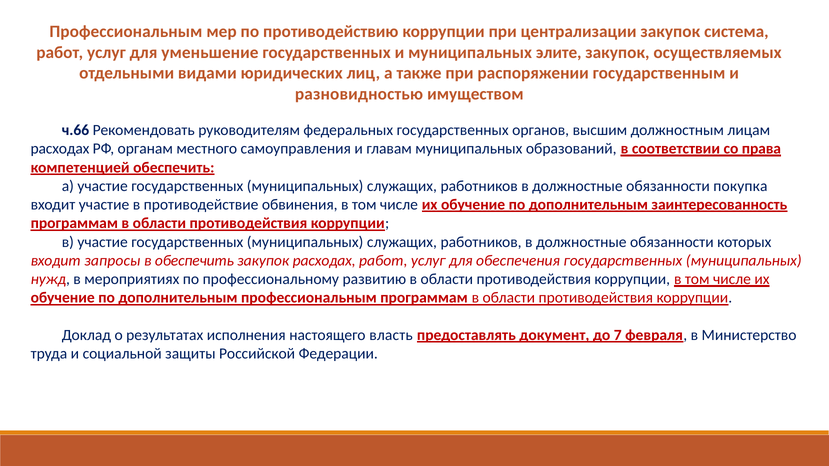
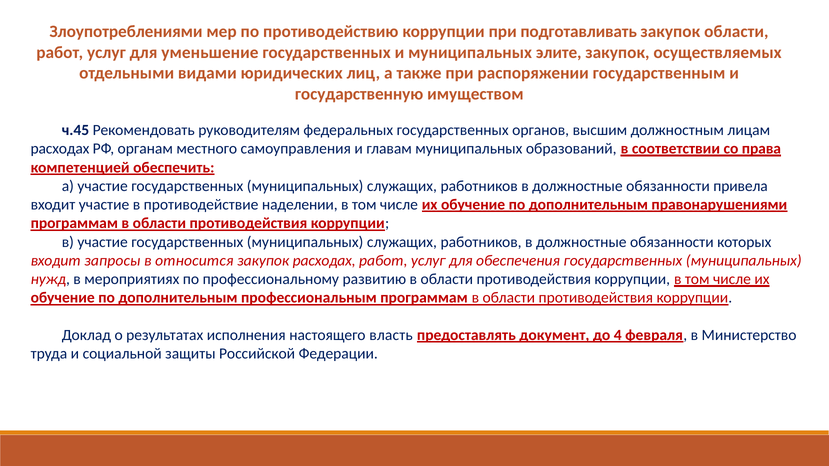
Профессиональным at (126, 32): Профессиональным -> Злоупотреблениями
централизации: централизации -> подготавливать
закупок система: система -> области
разновидностью: разновидностью -> государственную
ч.66: ч.66 -> ч.45
покупка: покупка -> привела
обвинения: обвинения -> наделении
заинтересованность: заинтересованность -> правонарушениями
в обеспечить: обеспечить -> относится
7: 7 -> 4
